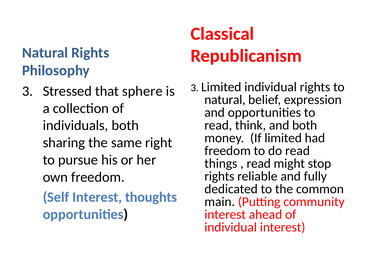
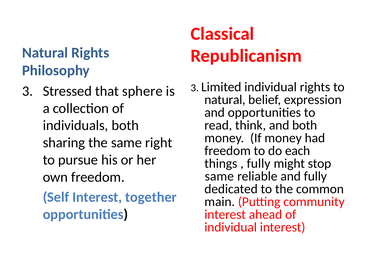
If limited: limited -> money
do read: read -> each
read at (259, 163): read -> fully
rights at (219, 176): rights -> same
thoughts: thoughts -> together
